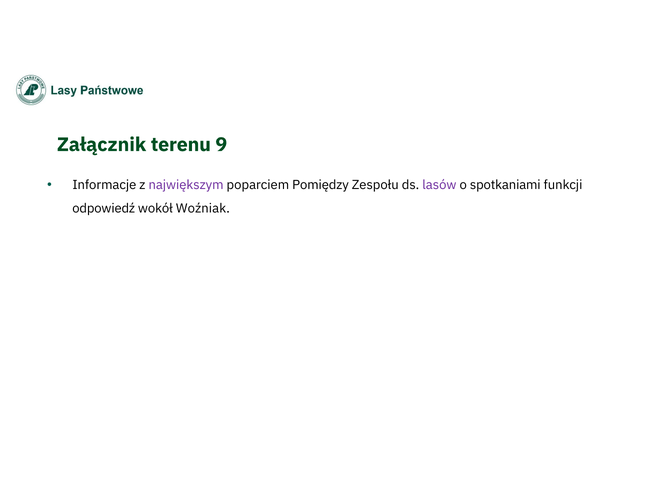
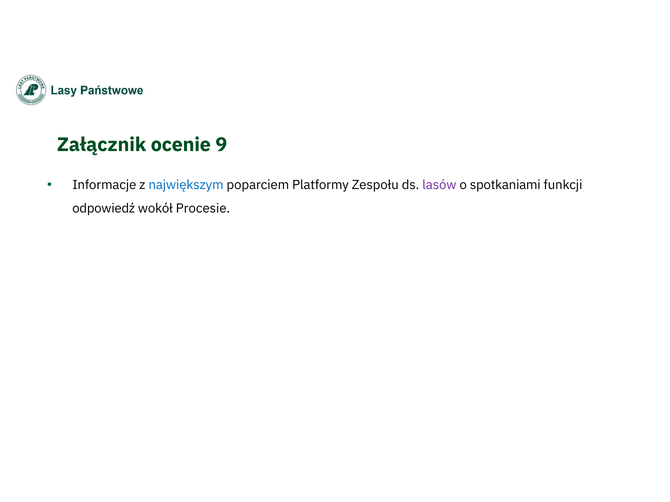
terenu: terenu -> ocenie
największym colour: purple -> blue
Pomiędzy: Pomiędzy -> Platformy
Woźniak: Woźniak -> Procesie
